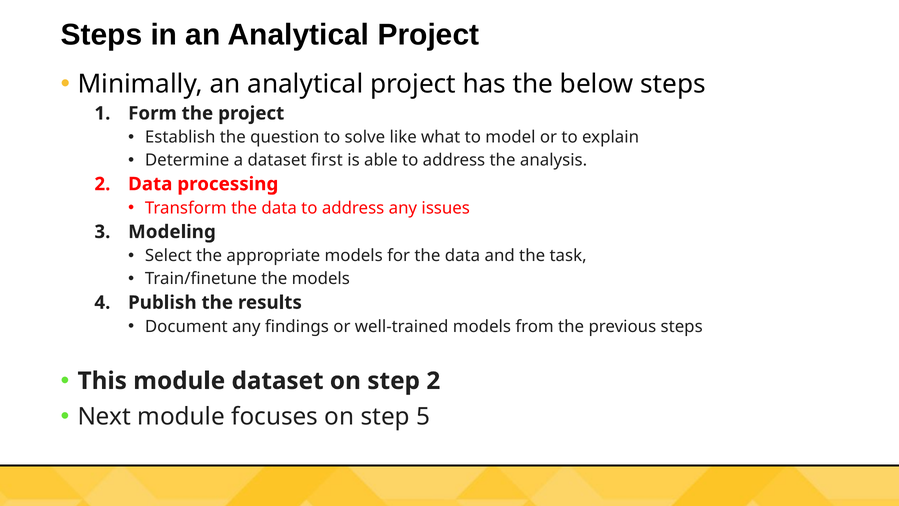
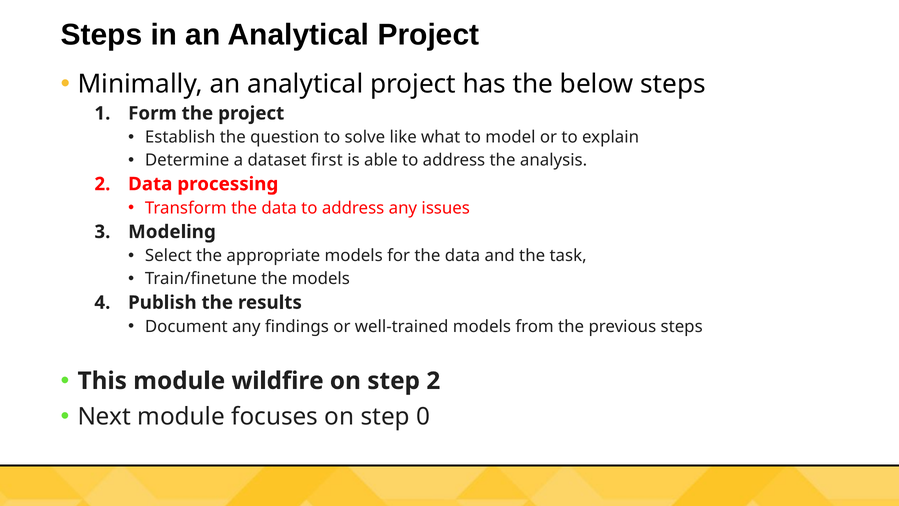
module dataset: dataset -> wildfire
5: 5 -> 0
